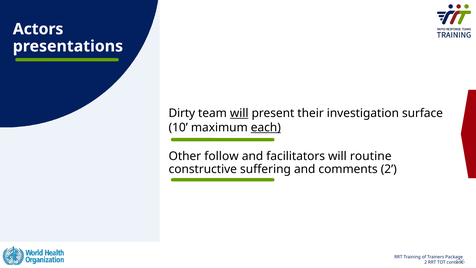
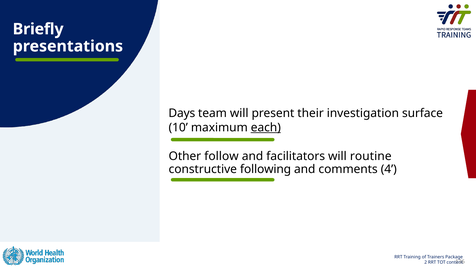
Actors: Actors -> Briefly
Dirty: Dirty -> Days
will at (239, 113) underline: present -> none
suffering: suffering -> following
comments 2: 2 -> 4
